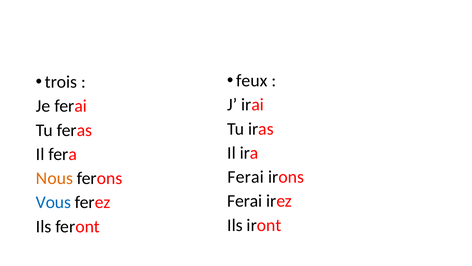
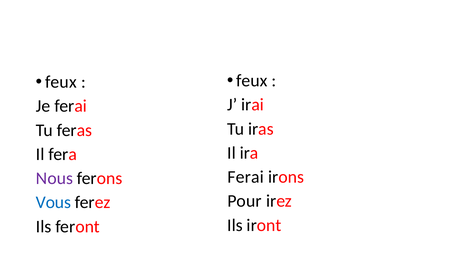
trois at (61, 82): trois -> feux
Nous colour: orange -> purple
Ferai at (245, 201): Ferai -> Pour
